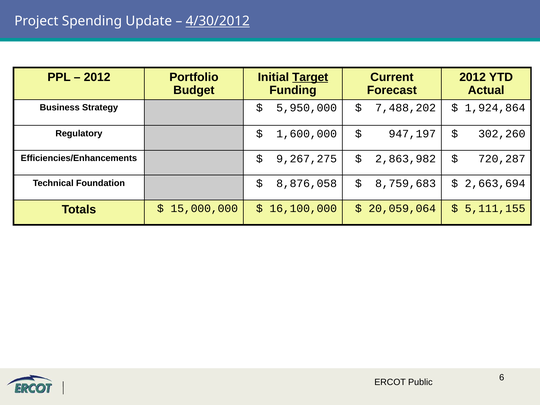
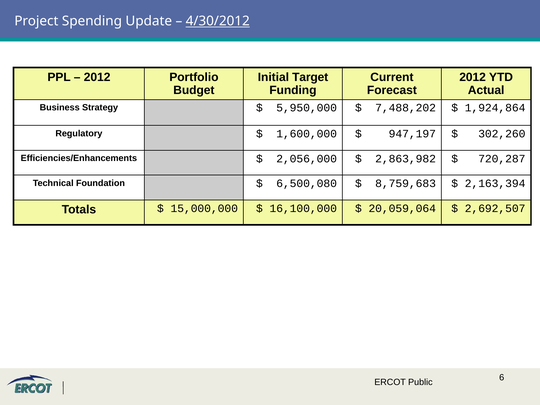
Target underline: present -> none
9,267,275: 9,267,275 -> 2,056,000
8,876,058: 8,876,058 -> 6,500,080
2,663,694: 2,663,694 -> 2,163,394
5,111,155: 5,111,155 -> 2,692,507
